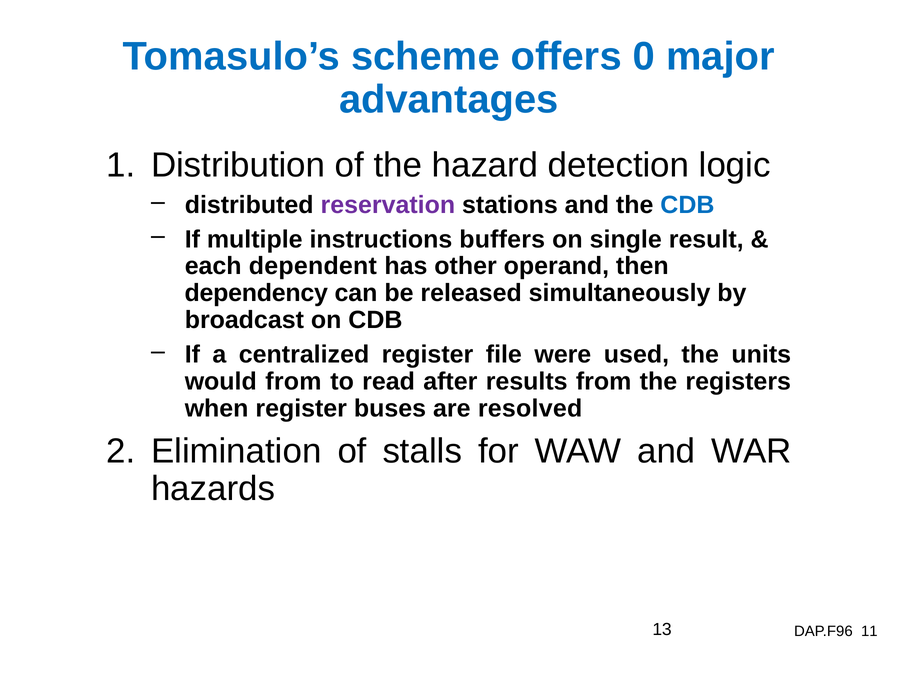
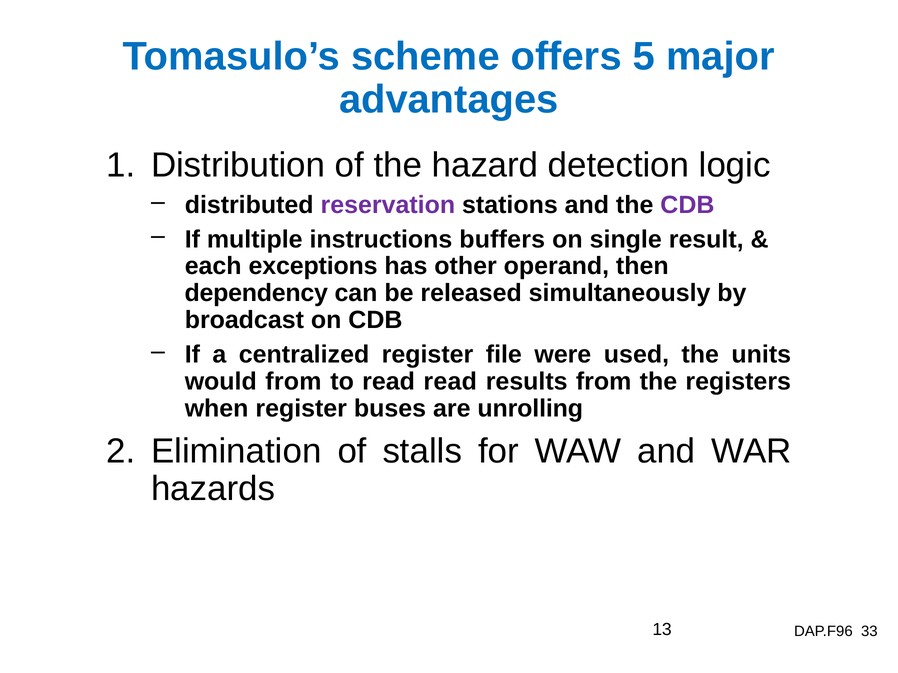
0: 0 -> 5
CDB at (687, 205) colour: blue -> purple
dependent: dependent -> exceptions
read after: after -> read
resolved: resolved -> unrolling
11: 11 -> 33
